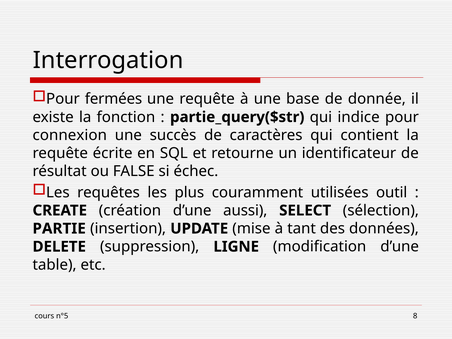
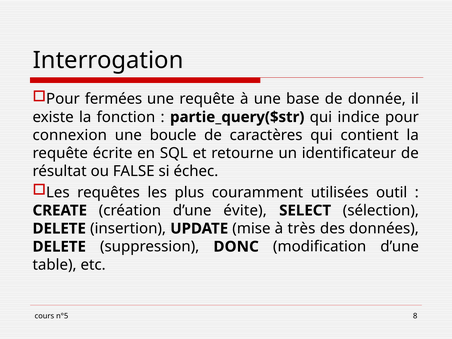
succès: succès -> boucle
aussi: aussi -> évite
PARTIE at (59, 229): PARTIE -> DELETE
tant: tant -> très
LIGNE: LIGNE -> DONC
